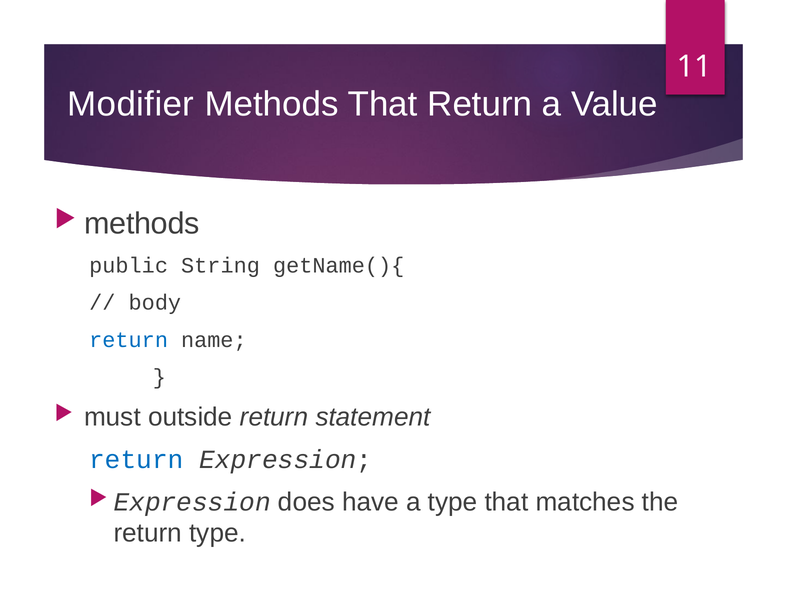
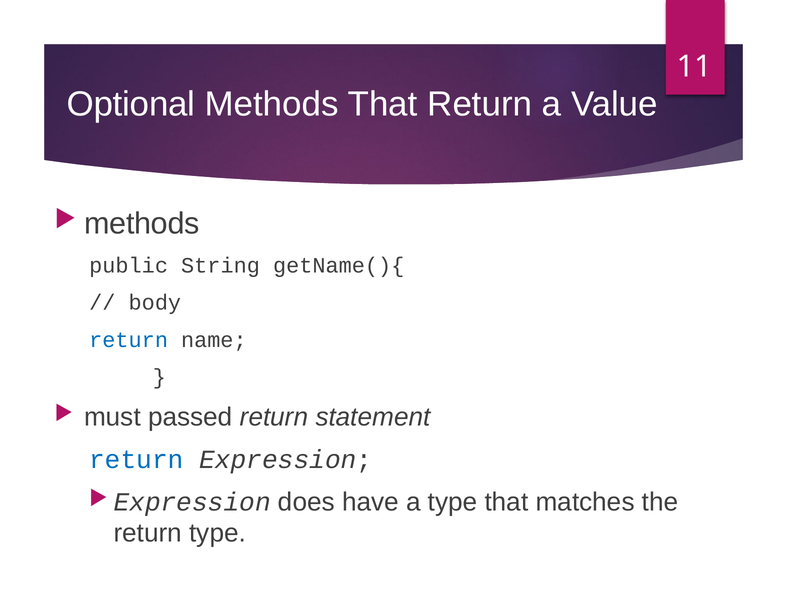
Modifier: Modifier -> Optional
outside: outside -> passed
